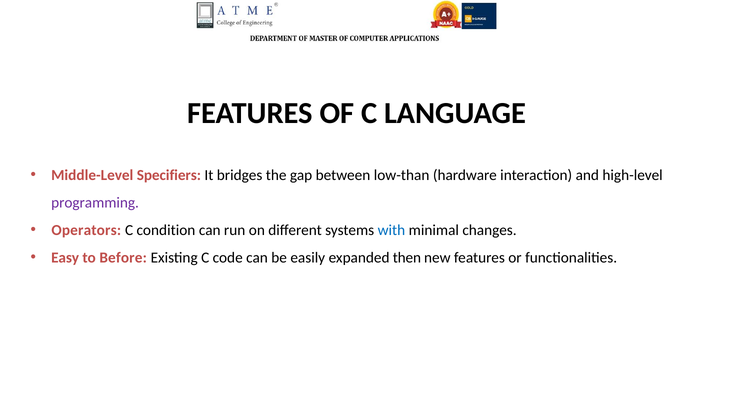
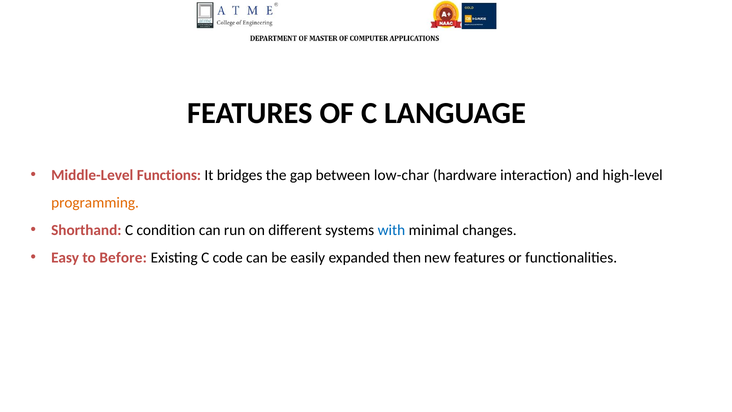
Specifiers: Specifiers -> Functions
low-than: low-than -> low-char
programming colour: purple -> orange
Operators: Operators -> Shorthand
